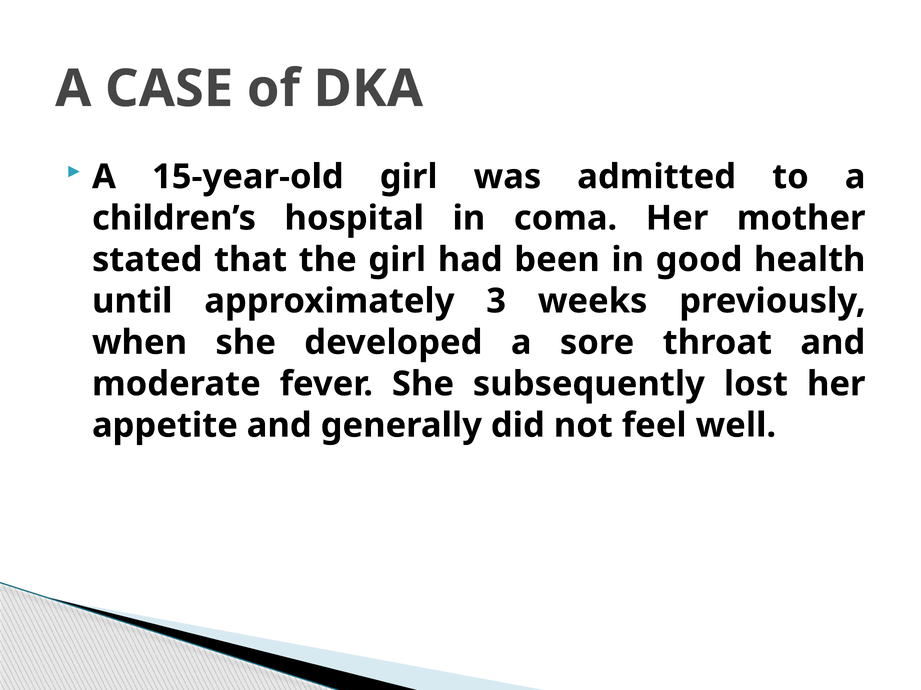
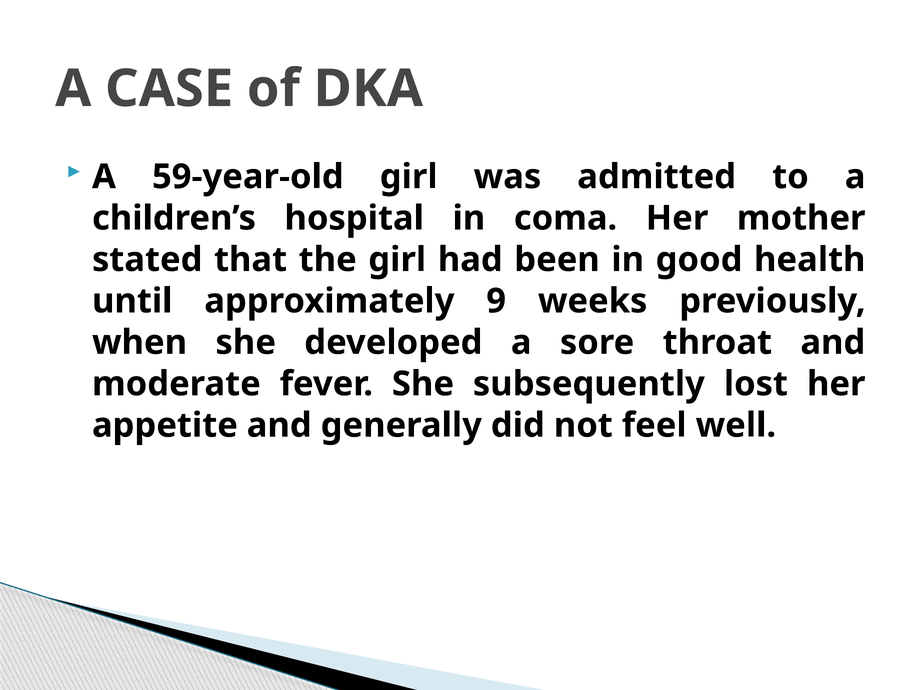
15-year-old: 15-year-old -> 59-year-old
3: 3 -> 9
